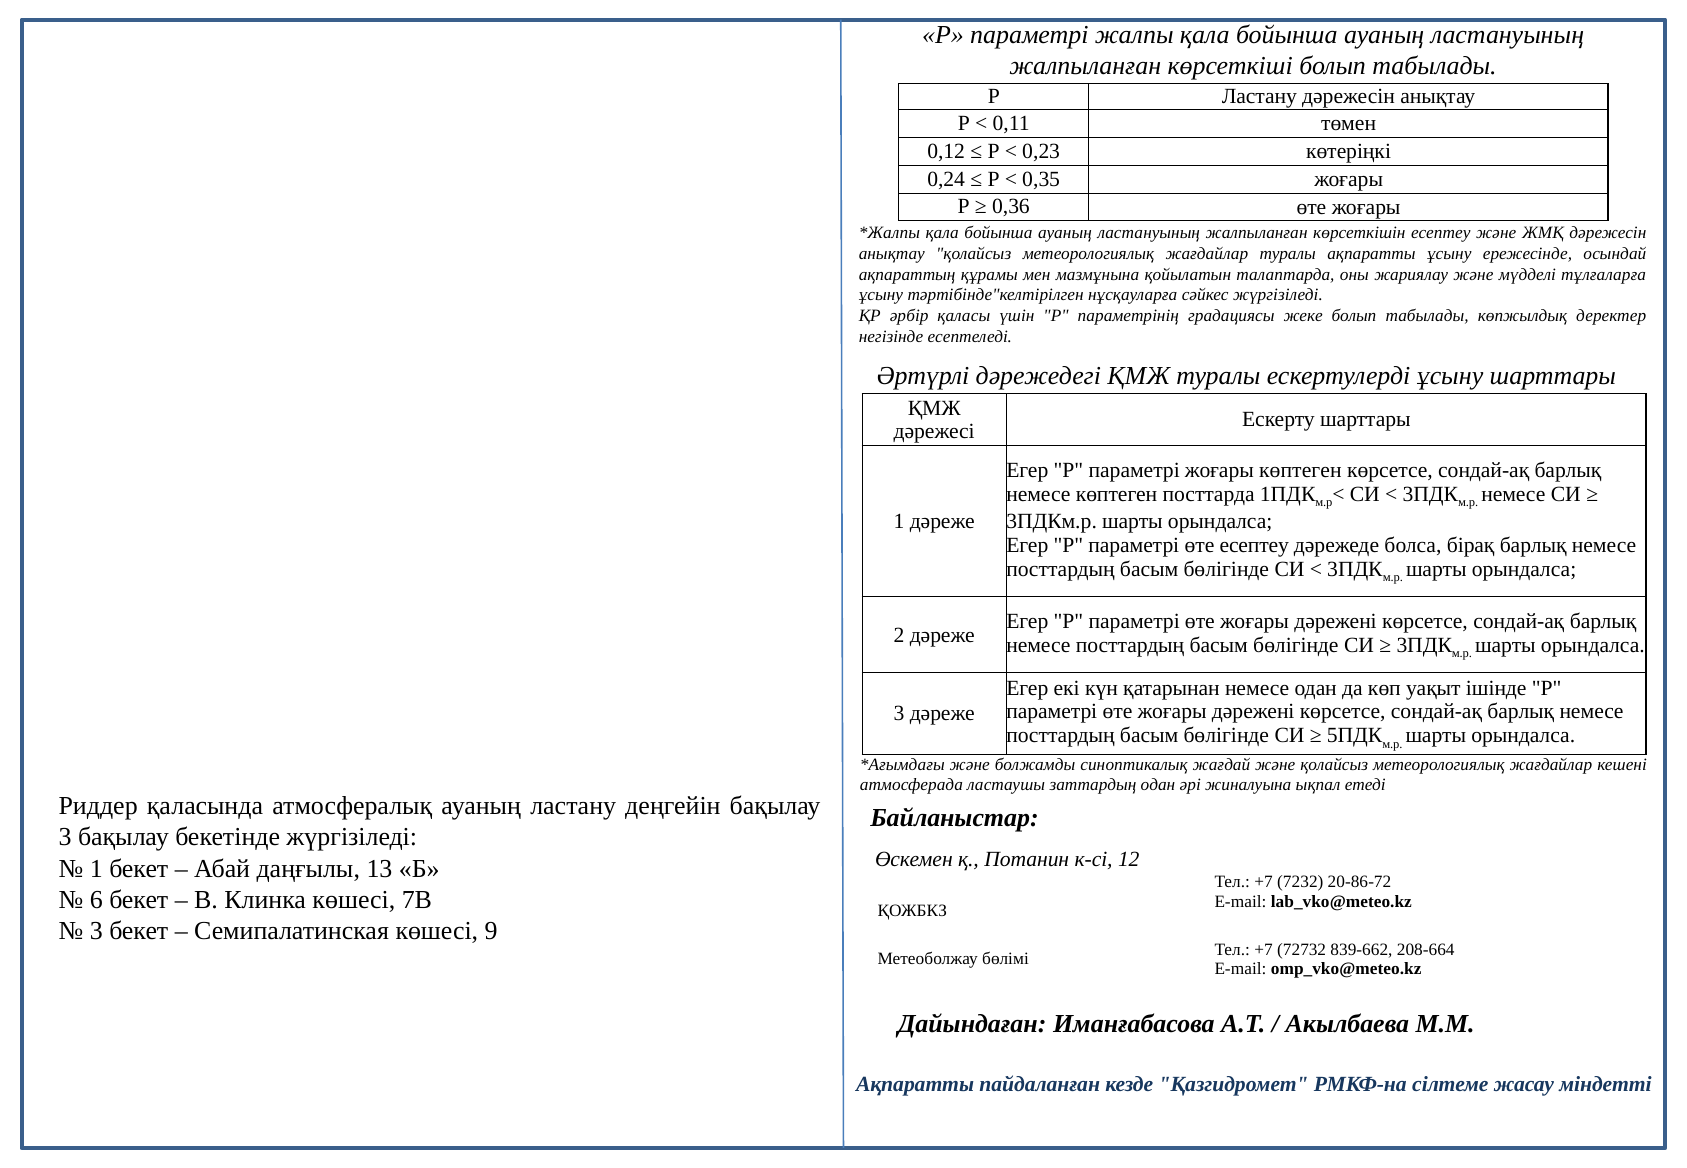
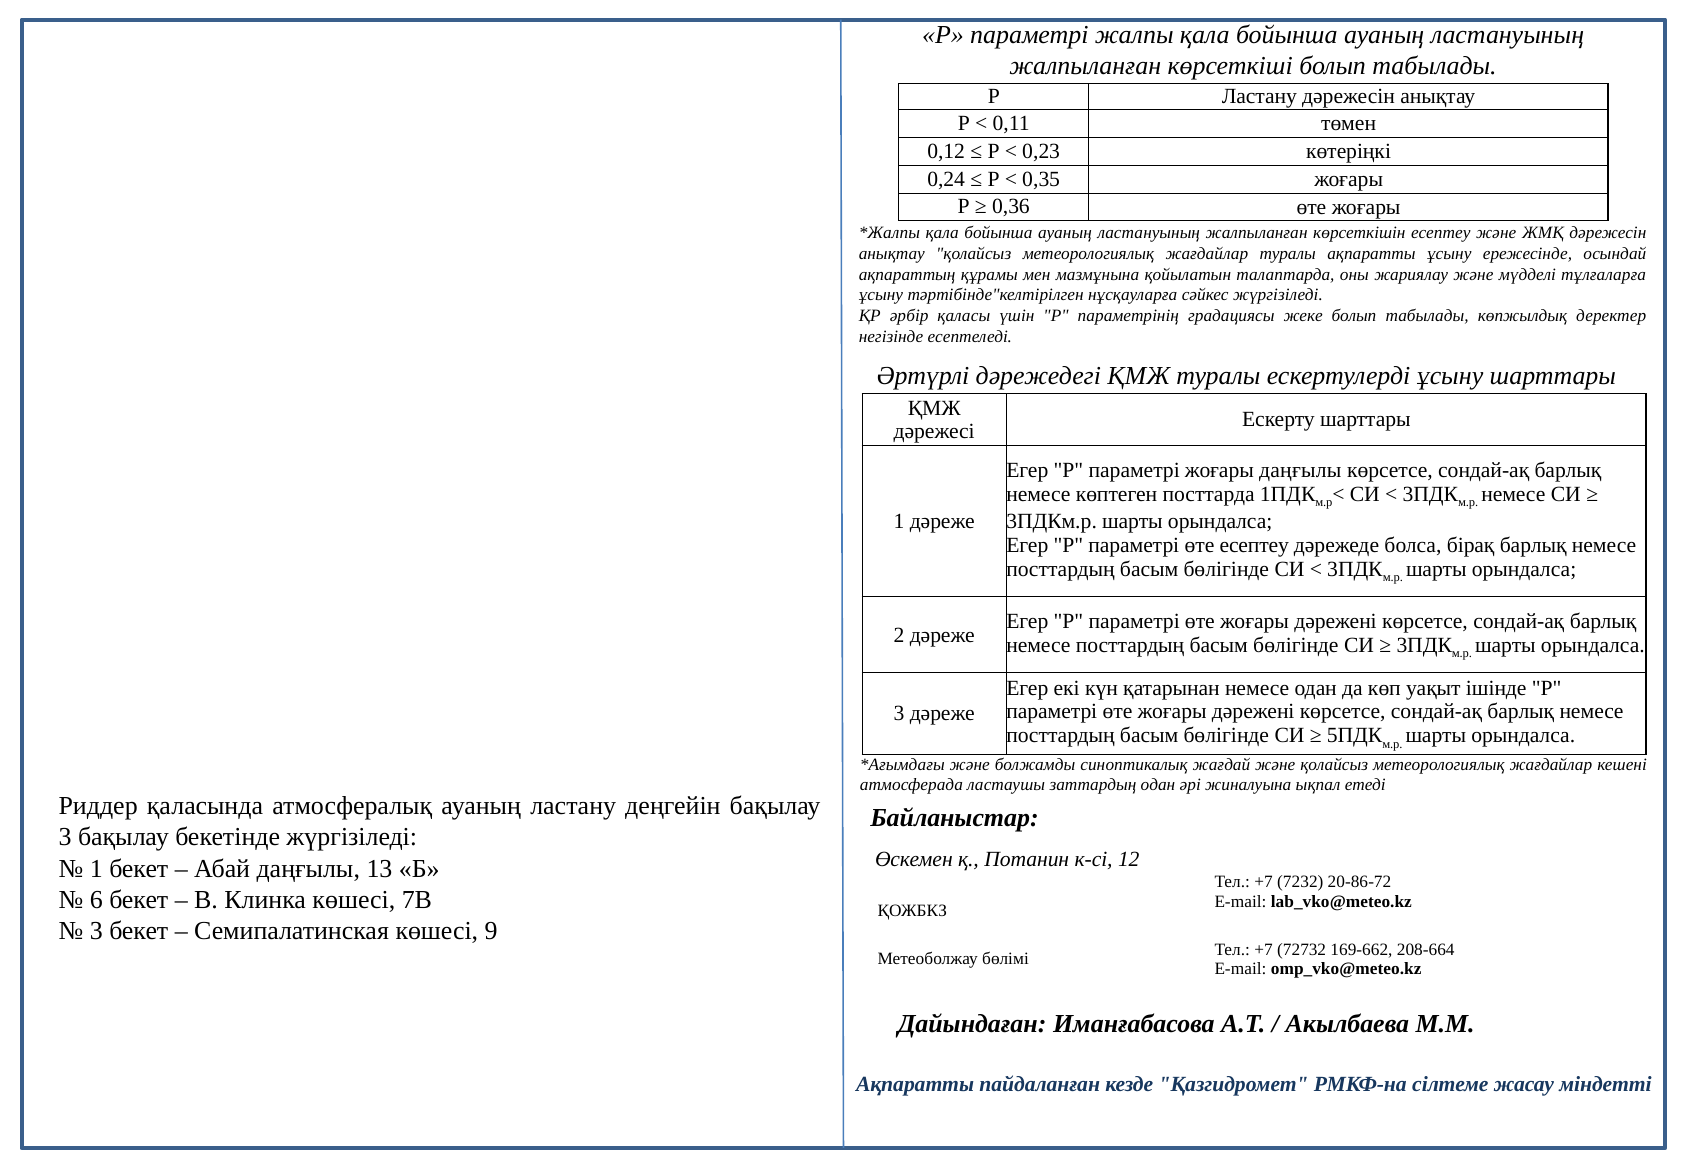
жоғары көптеген: көптеген -> даңғылы
839-662: 839-662 -> 169-662
